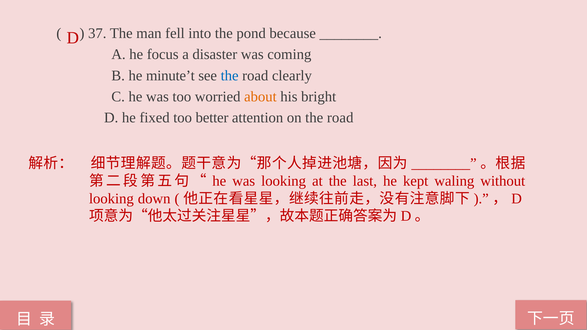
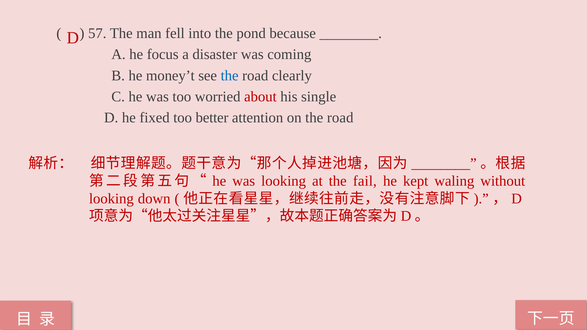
37: 37 -> 57
minute’t: minute’t -> money’t
about colour: orange -> red
bright: bright -> single
last: last -> fail
